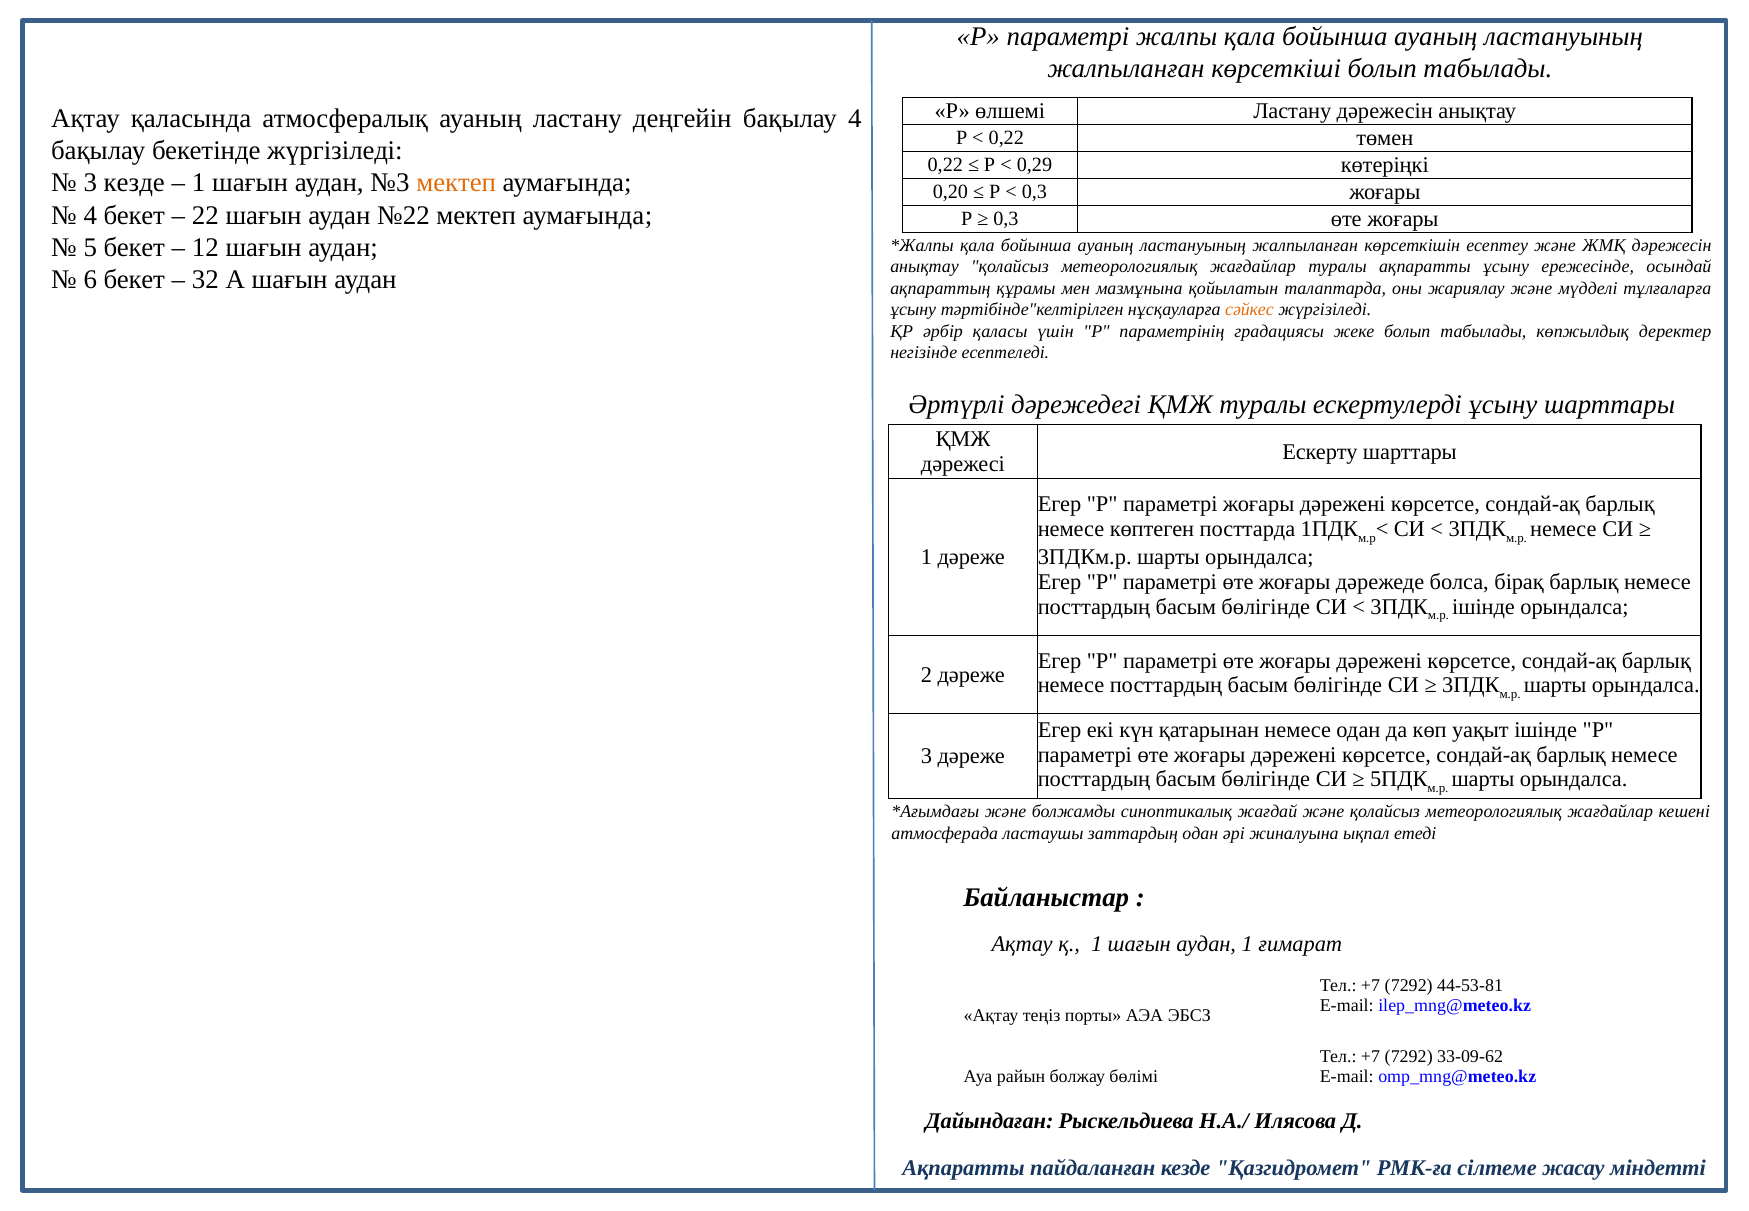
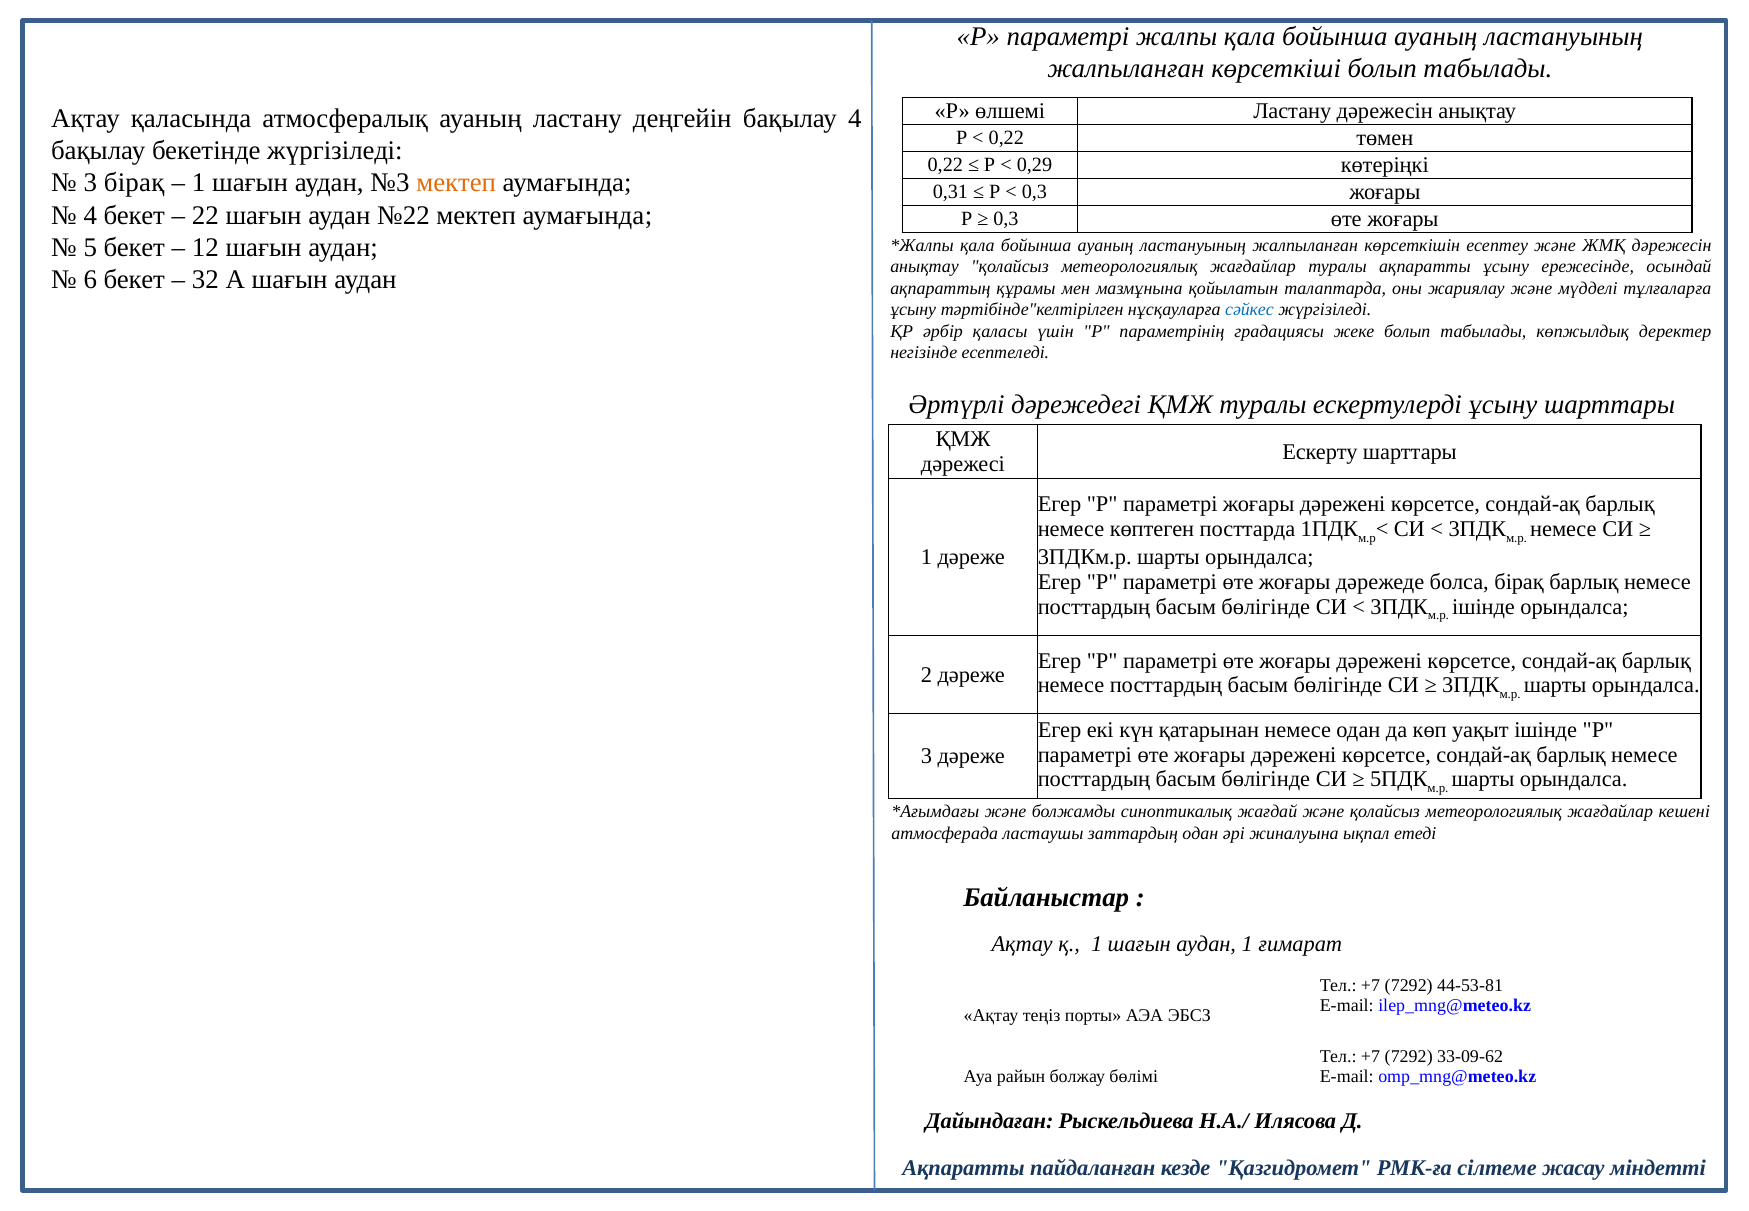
3 кезде: кезде -> бірақ
0,20: 0,20 -> 0,31
сәйкес colour: orange -> blue
